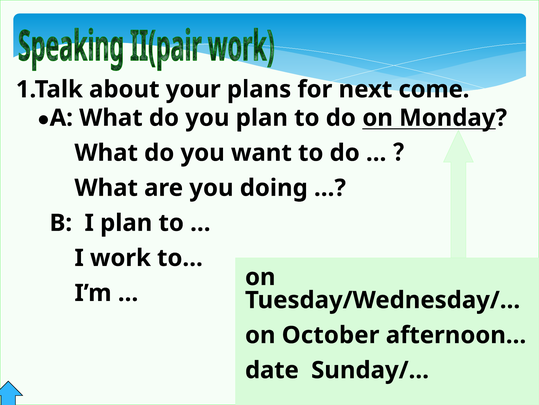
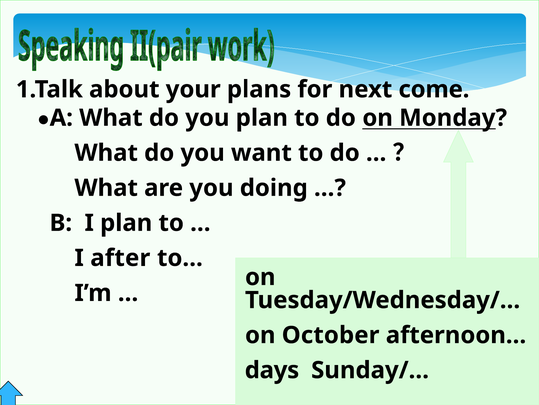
work: work -> after
date: date -> days
